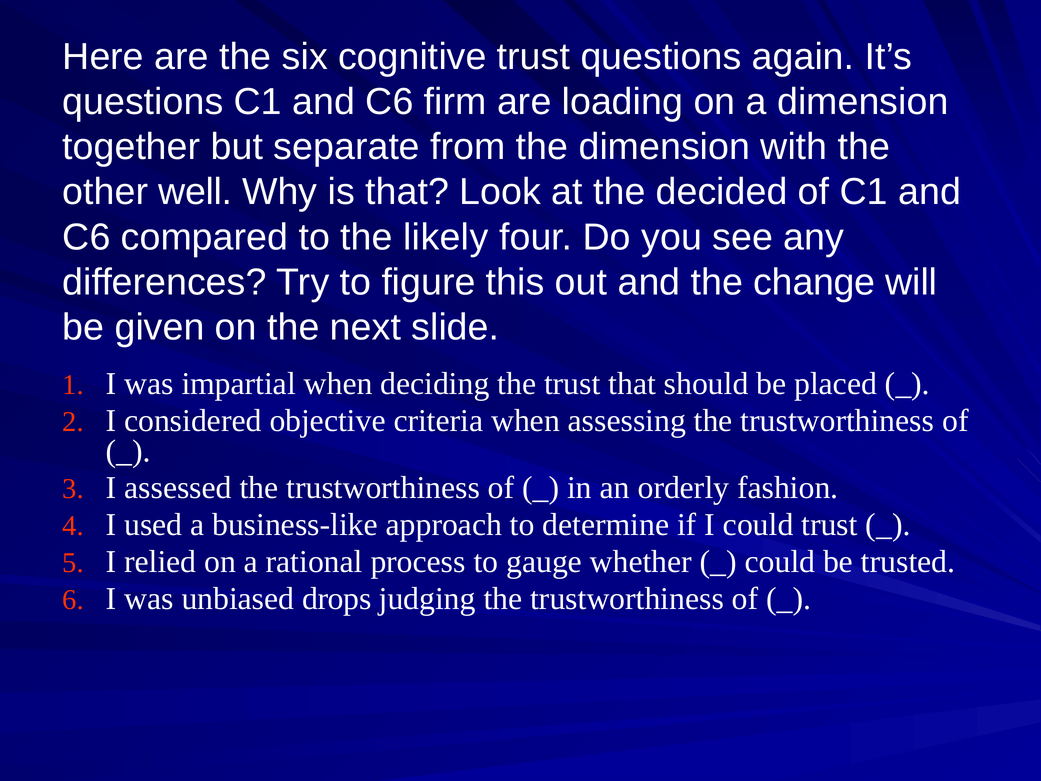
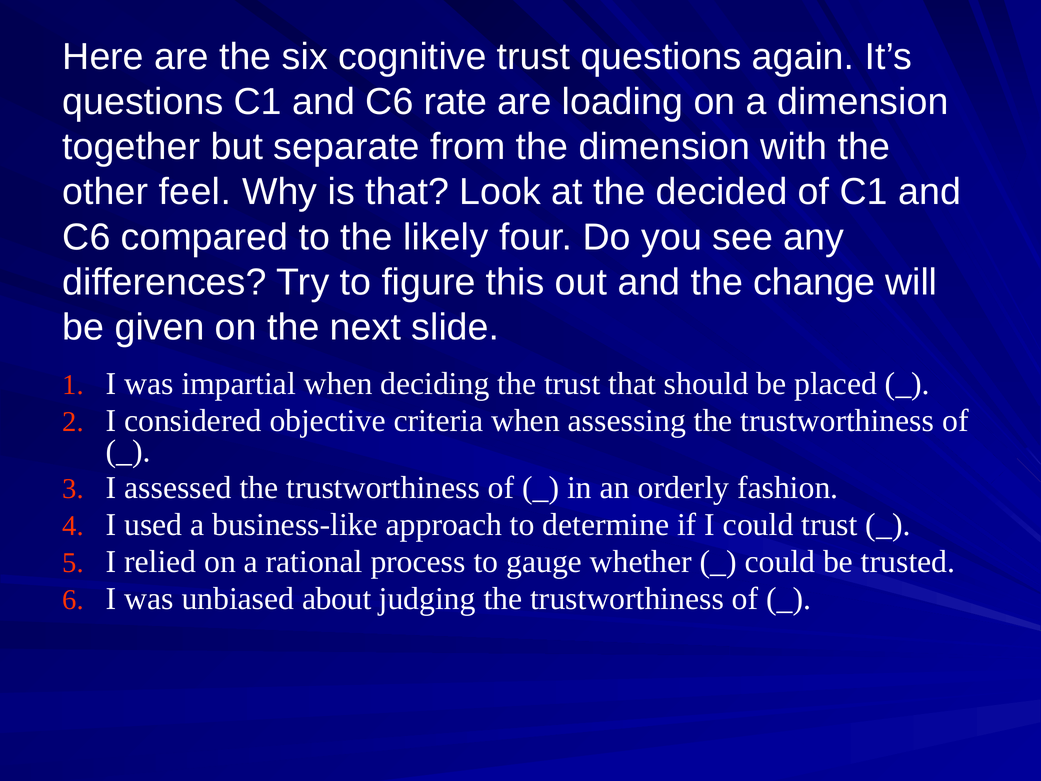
firm: firm -> rate
well: well -> feel
drops: drops -> about
